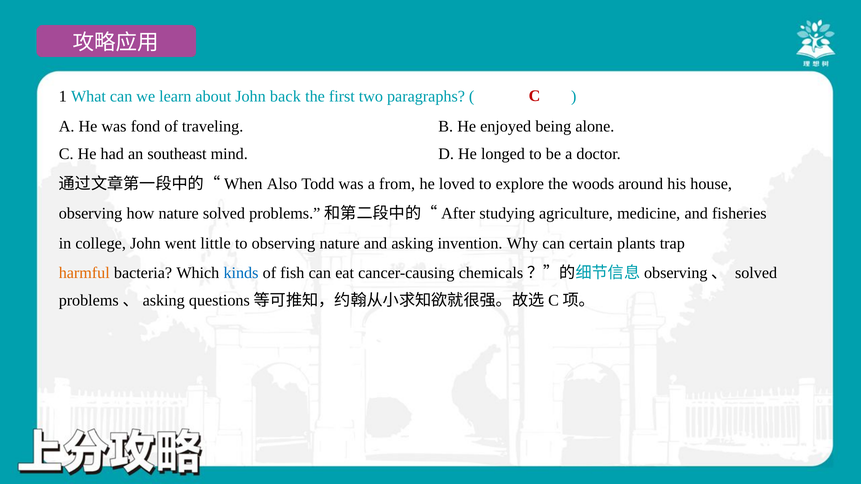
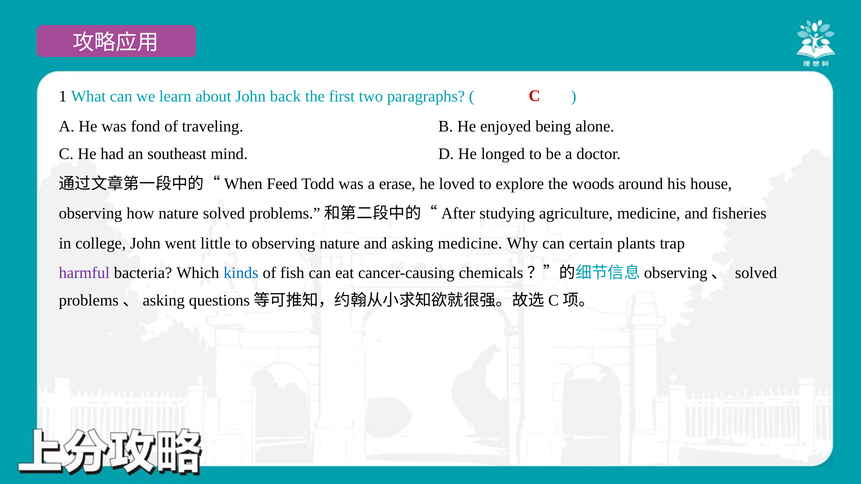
Also: Also -> Feed
from: from -> erase
asking invention: invention -> medicine
harmful colour: orange -> purple
